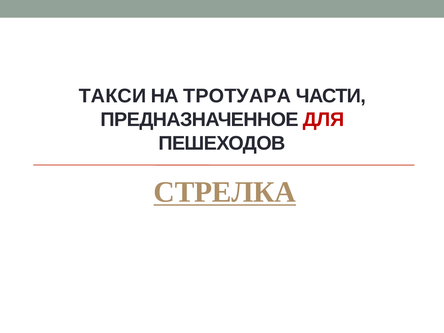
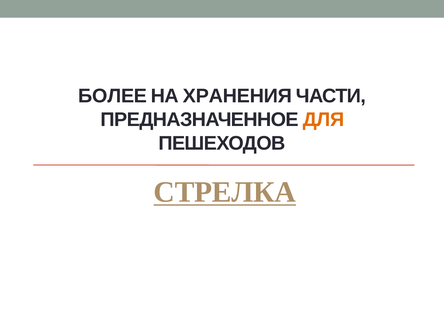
ТАКСИ: ТАКСИ -> БОЛЕЕ
ТРОТУАРА: ТРОТУАРА -> ХРАНЕНИЯ
ДЛЯ colour: red -> orange
